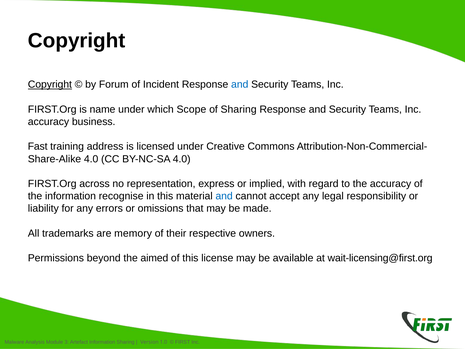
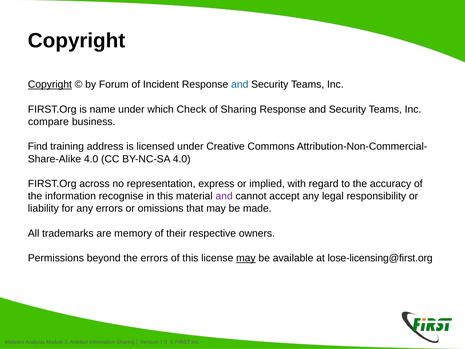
Scope: Scope -> Check
accuracy at (48, 122): accuracy -> compare
Fast: Fast -> Find
and at (224, 196) colour: blue -> purple
the aimed: aimed -> errors
may at (246, 258) underline: none -> present
wait-licensing@first.org: wait-licensing@first.org -> lose-licensing@first.org
